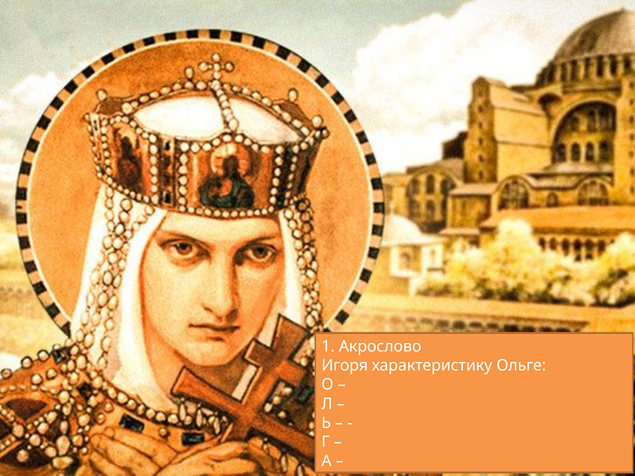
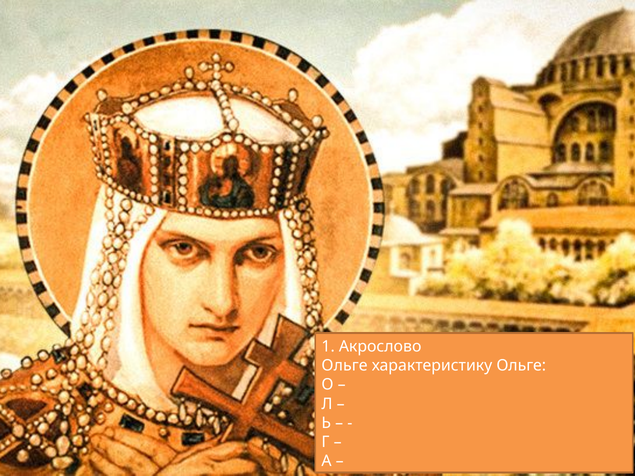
Игоря at (345, 366): Игоря -> Ольге
